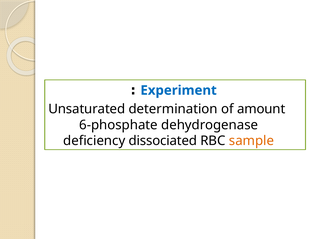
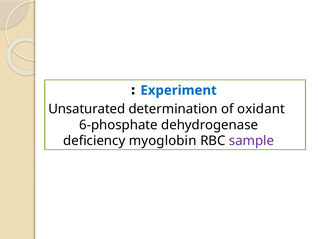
amount: amount -> oxidant
dissociated: dissociated -> myoglobin
sample colour: orange -> purple
